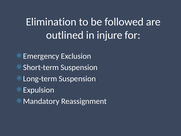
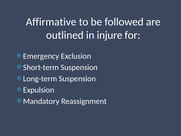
Elimination: Elimination -> Affirmative
